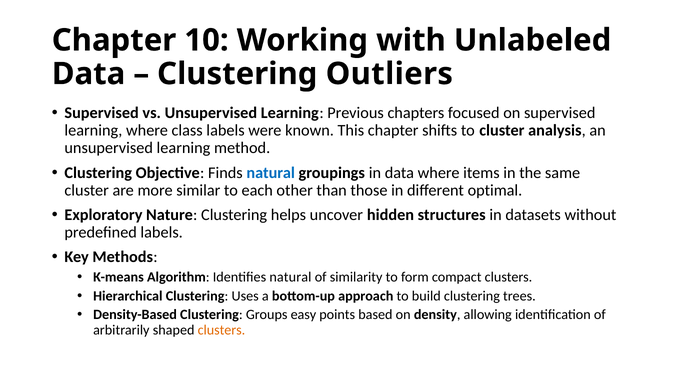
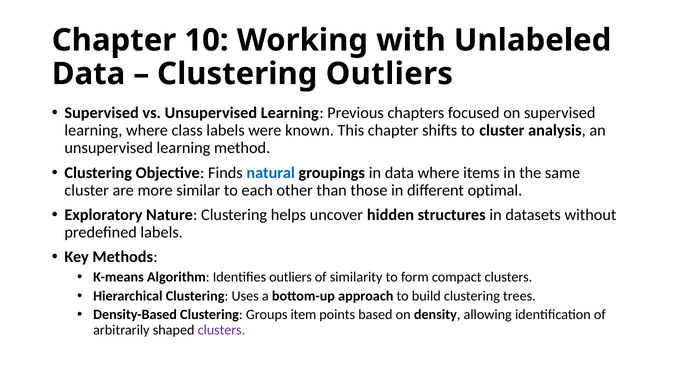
Identifies natural: natural -> outliers
easy: easy -> item
clusters at (221, 330) colour: orange -> purple
